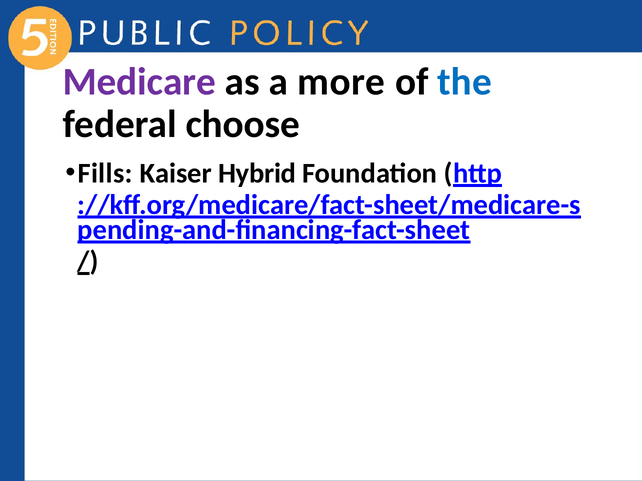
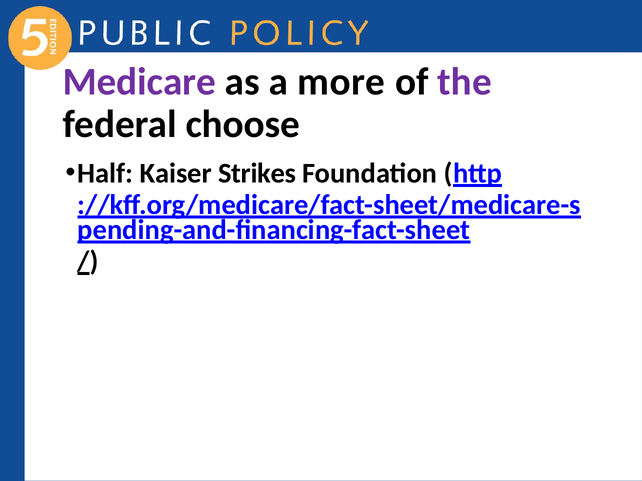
the colour: blue -> purple
Fills: Fills -> Half
Hybrid: Hybrid -> Strikes
